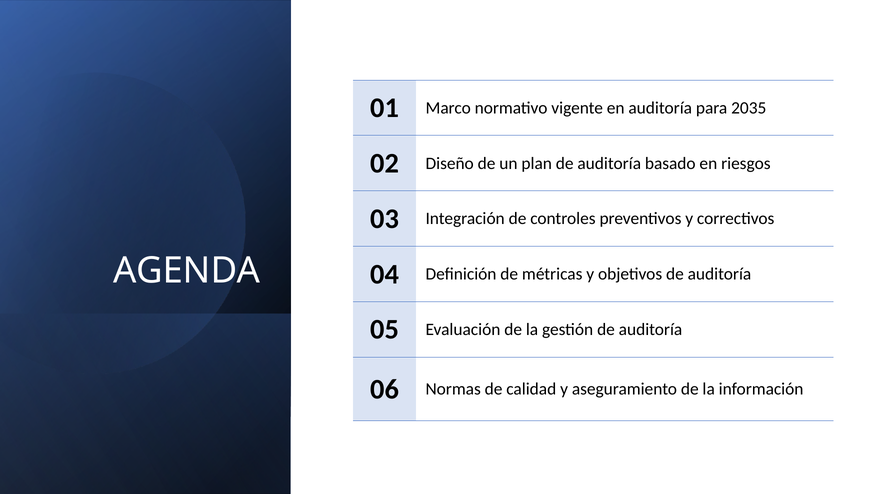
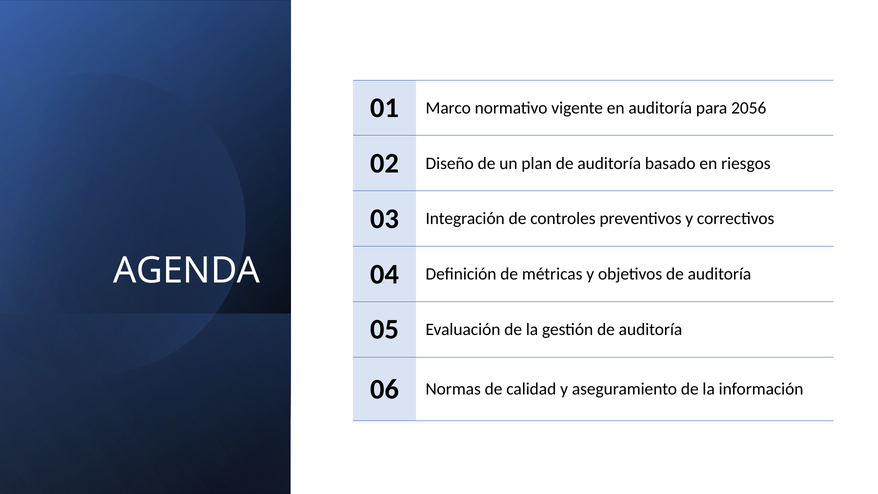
2035: 2035 -> 2056
